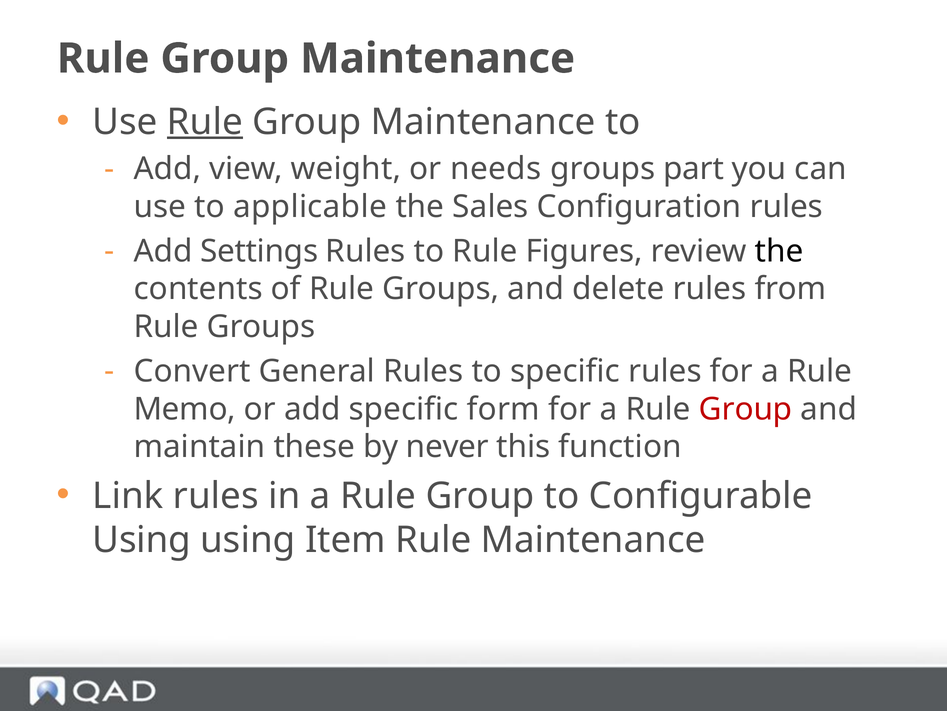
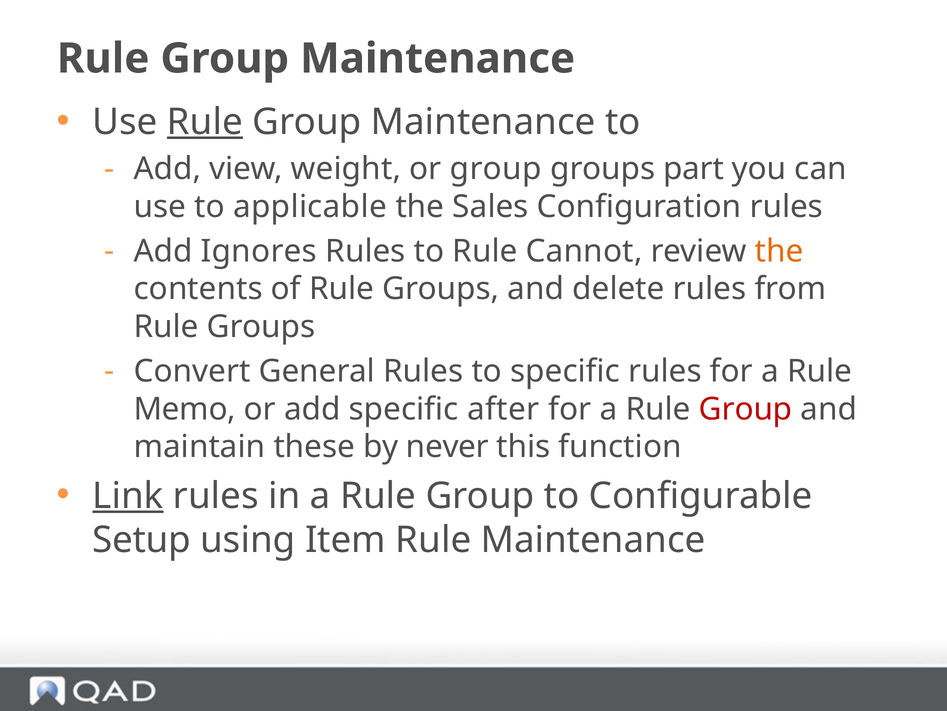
or needs: needs -> group
Settings: Settings -> Ignores
Figures: Figures -> Cannot
the at (779, 251) colour: black -> orange
form: form -> after
Link underline: none -> present
Using at (142, 540): Using -> Setup
